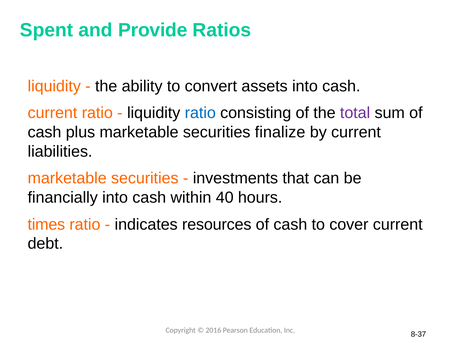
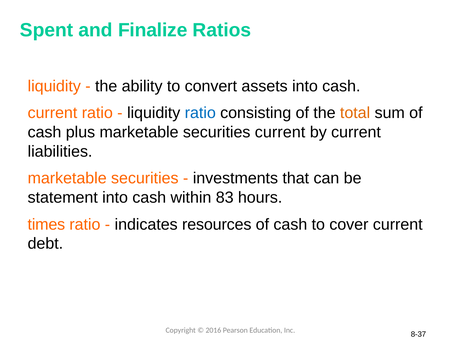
Provide: Provide -> Finalize
total colour: purple -> orange
securities finalize: finalize -> current
financially: financially -> statement
40: 40 -> 83
